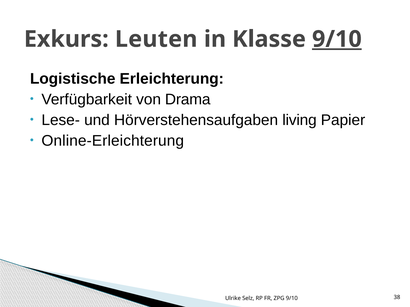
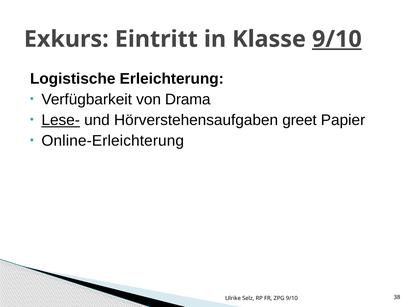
Leuten: Leuten -> Eintritt
Lese- underline: none -> present
living: living -> greet
